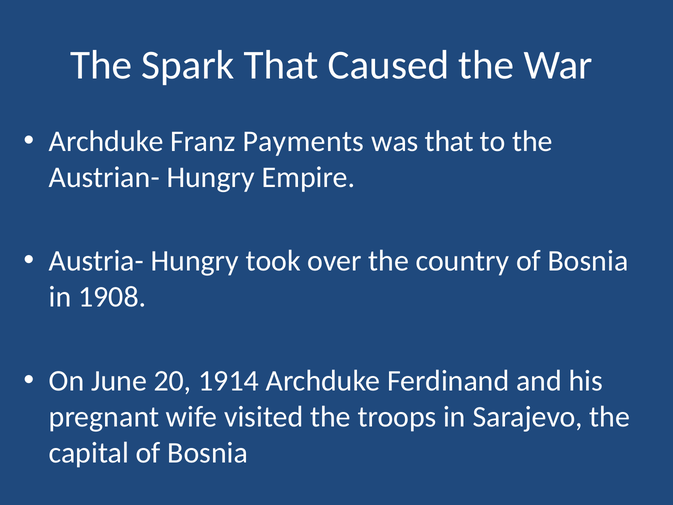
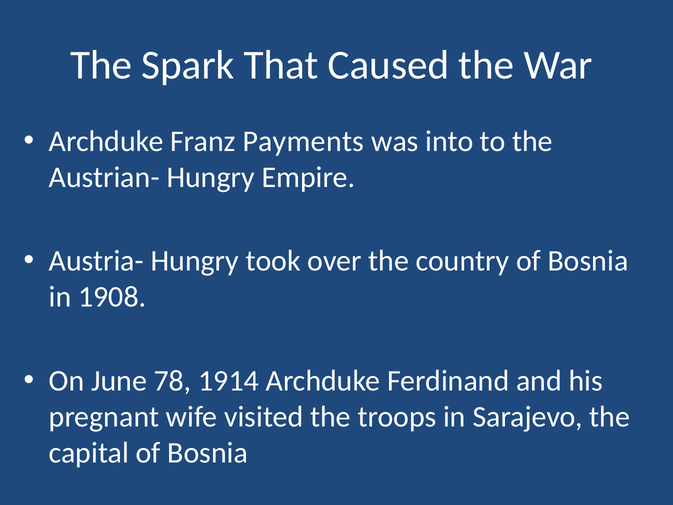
was that: that -> into
20: 20 -> 78
